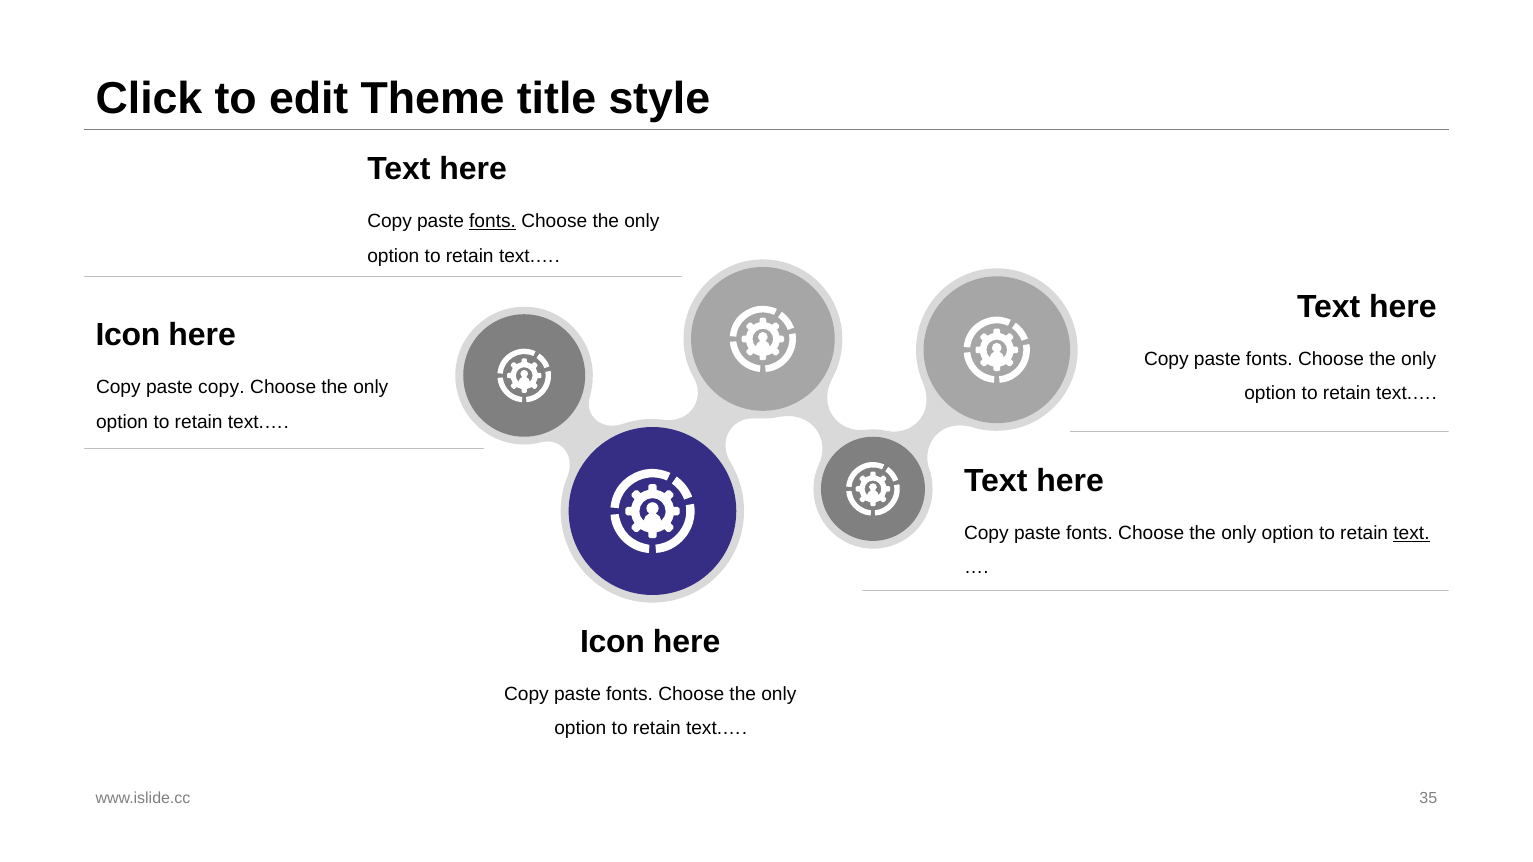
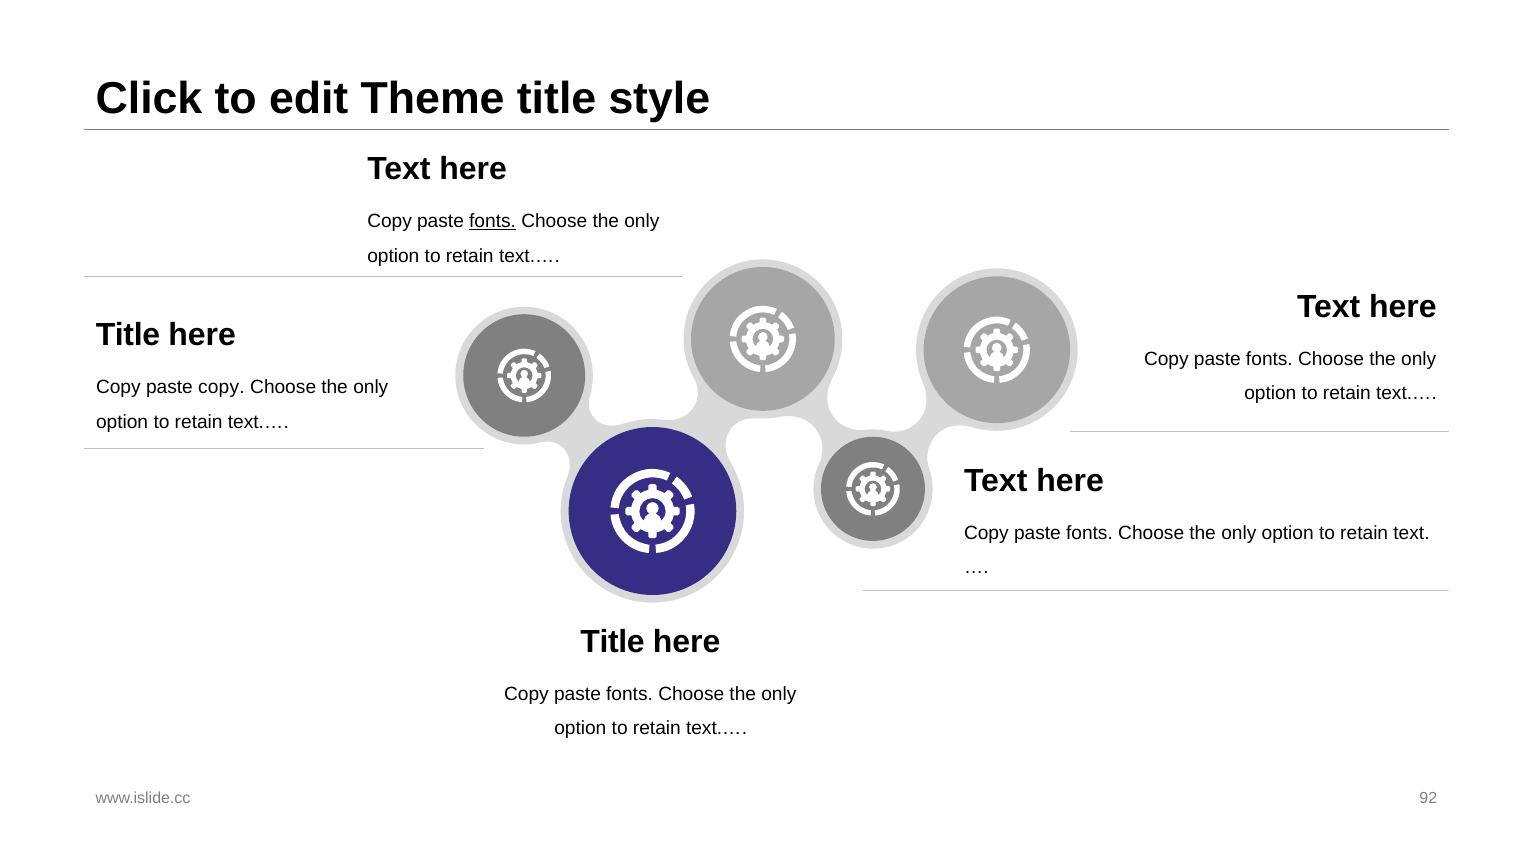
Icon at (128, 335): Icon -> Title
text at (1412, 533) underline: present -> none
Icon at (613, 642): Icon -> Title
35: 35 -> 92
